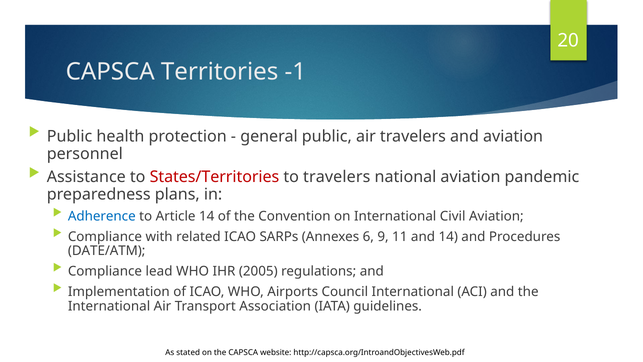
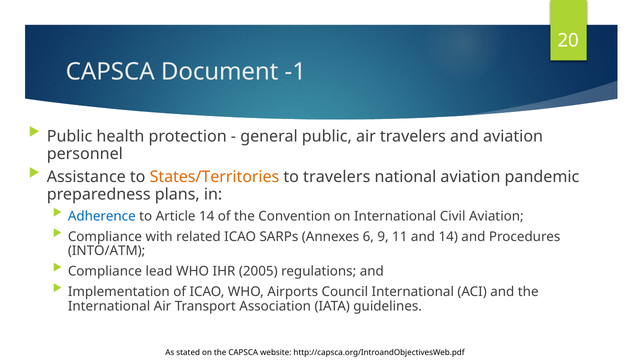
Territories: Territories -> Document
States/Territories colour: red -> orange
DATE/ATM: DATE/ATM -> INTO/ATM
